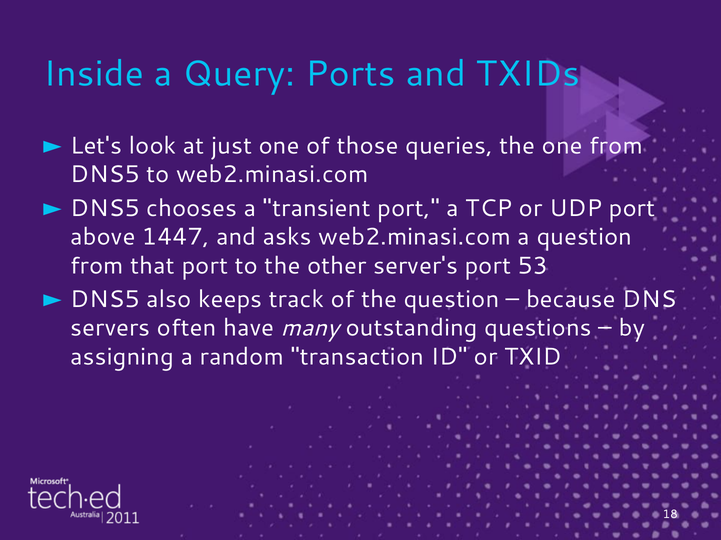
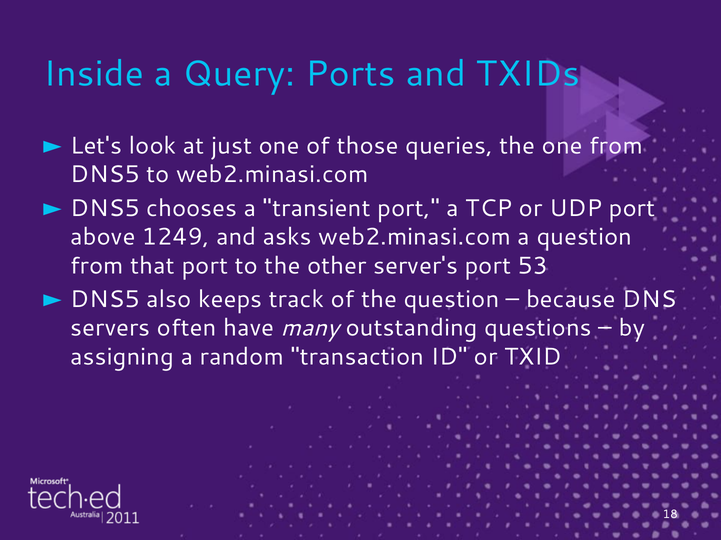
1447: 1447 -> 1249
